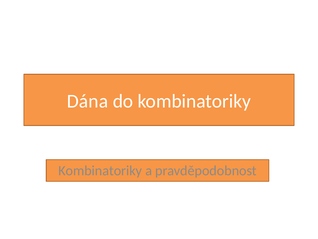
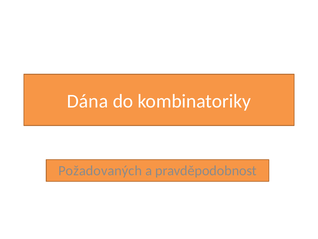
Kombinatoriky at (100, 170): Kombinatoriky -> Požadovaných
